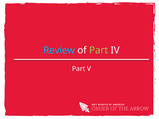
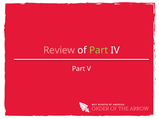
Review colour: light blue -> pink
